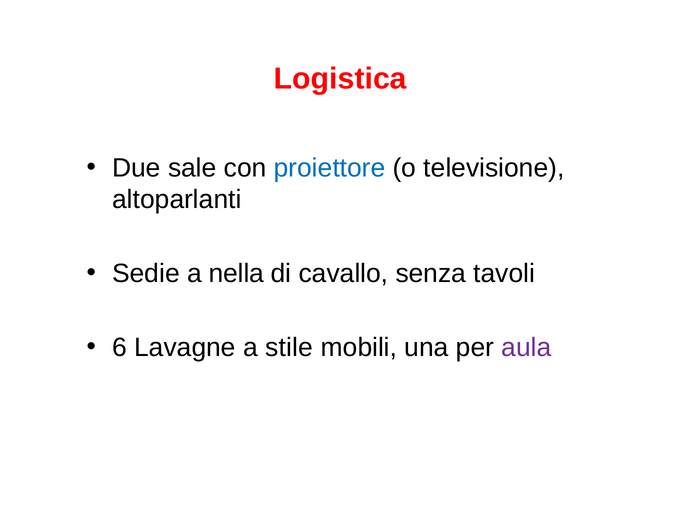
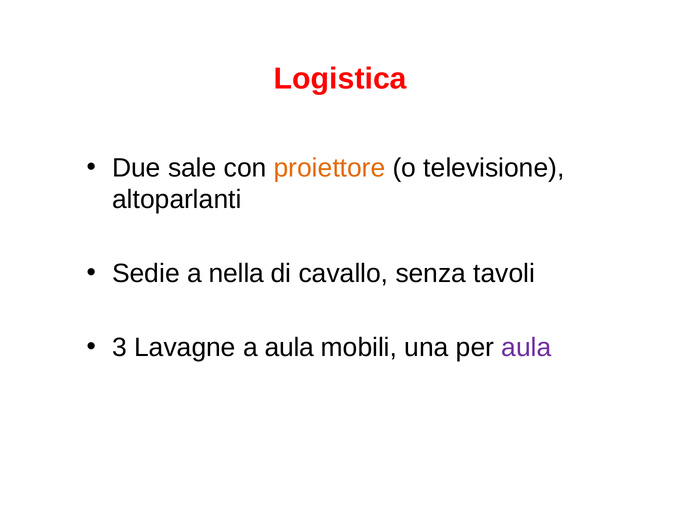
proiettore colour: blue -> orange
6: 6 -> 3
a stile: stile -> aula
